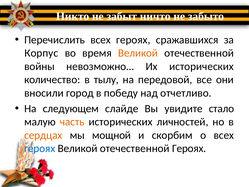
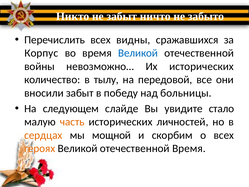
Перечислить всех героях: героях -> видны
Великой at (138, 53) colour: orange -> blue
вносили город: город -> забыт
отчетливо: отчетливо -> больницы
героях at (40, 148) colour: blue -> orange
отечественной Героях: Героях -> Время
